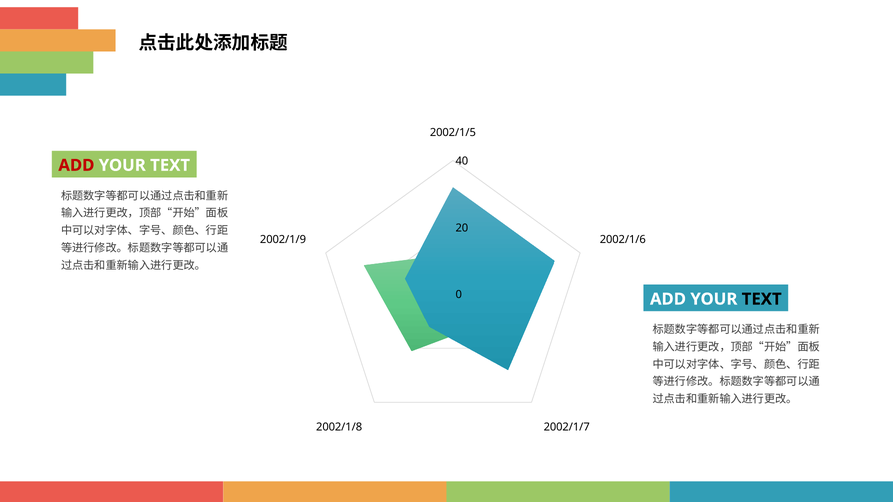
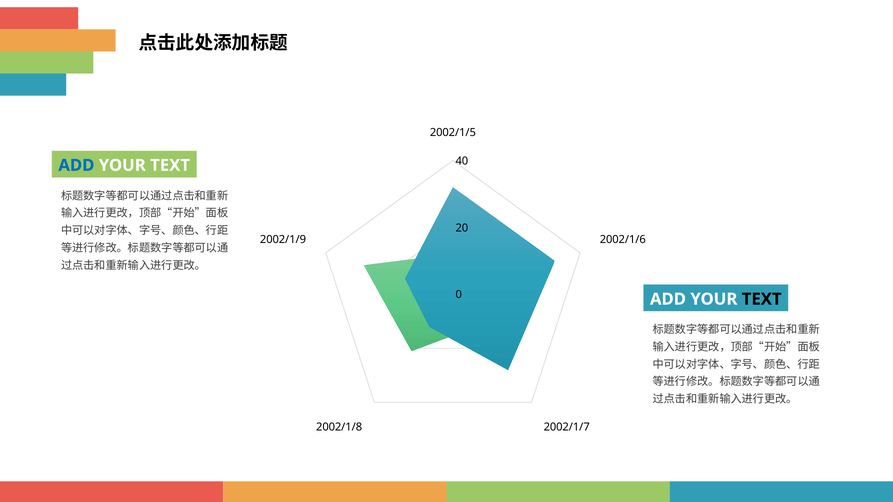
ADD at (76, 165) colour: red -> blue
